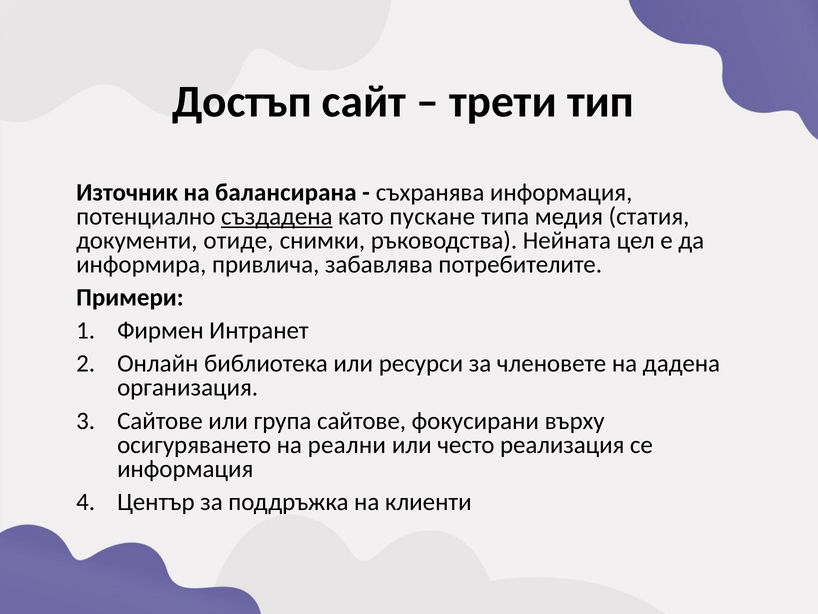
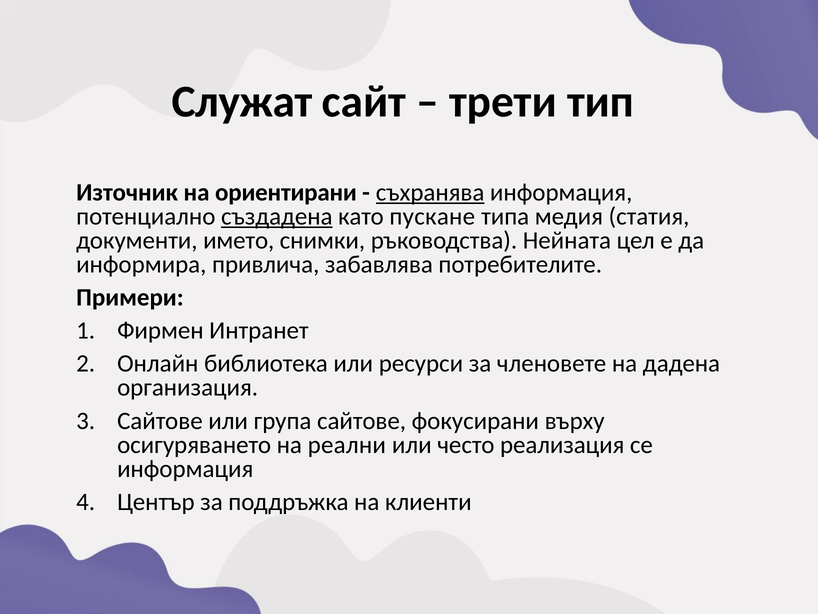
Достъп: Достъп -> Служат
балансирана: балансирана -> ориентирани
съхранява underline: none -> present
отиде: отиде -> името
